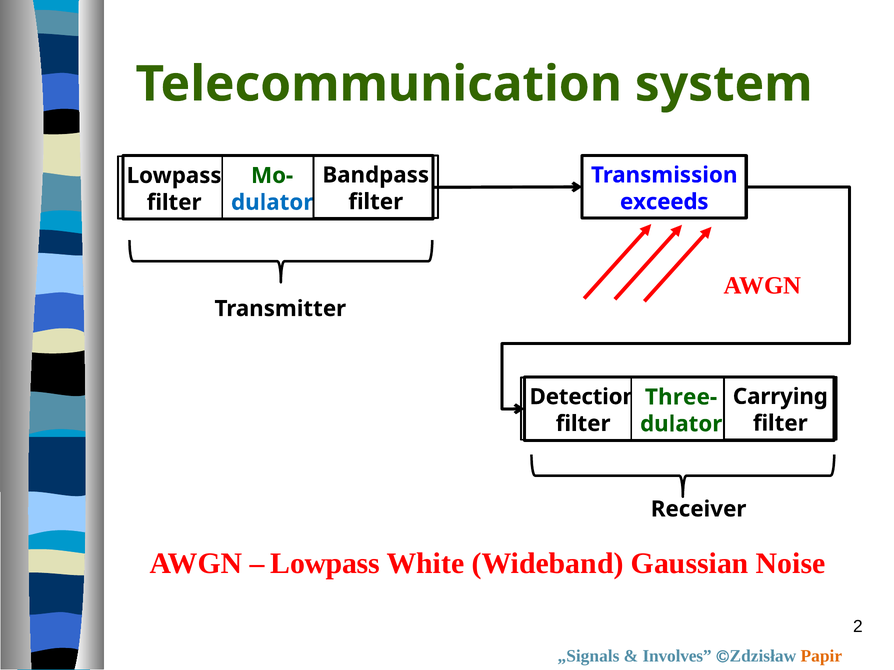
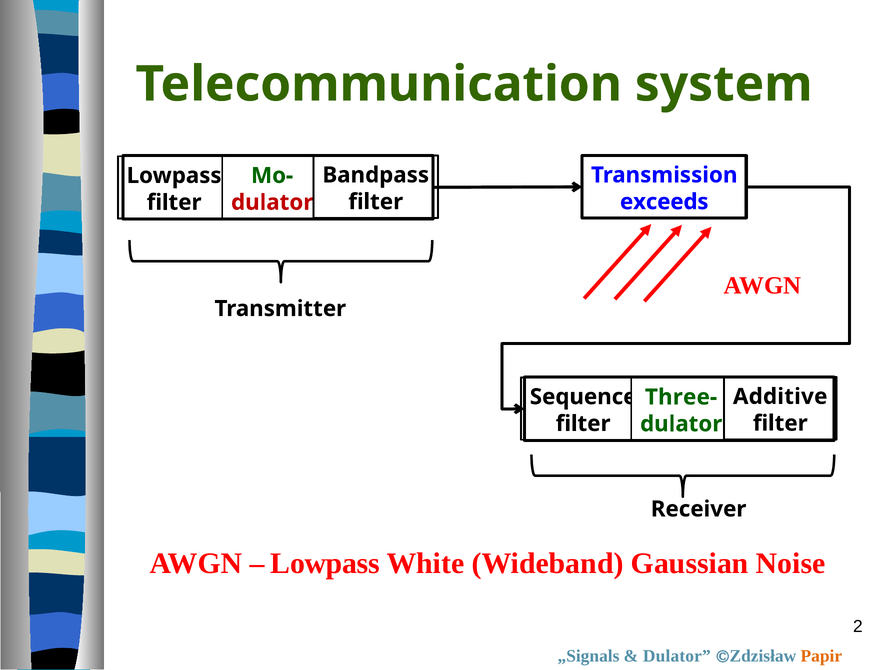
dulator at (272, 203) colour: blue -> red
Carrying: Carrying -> Additive
Detection: Detection -> Sequence
Involves at (677, 657): Involves -> Dulator
